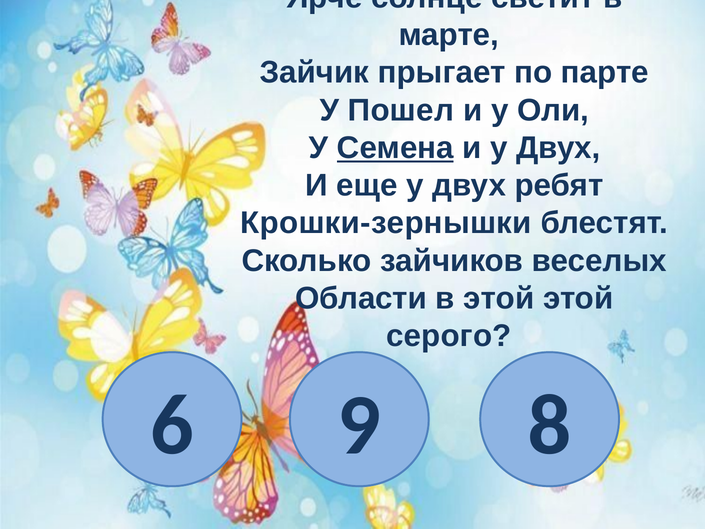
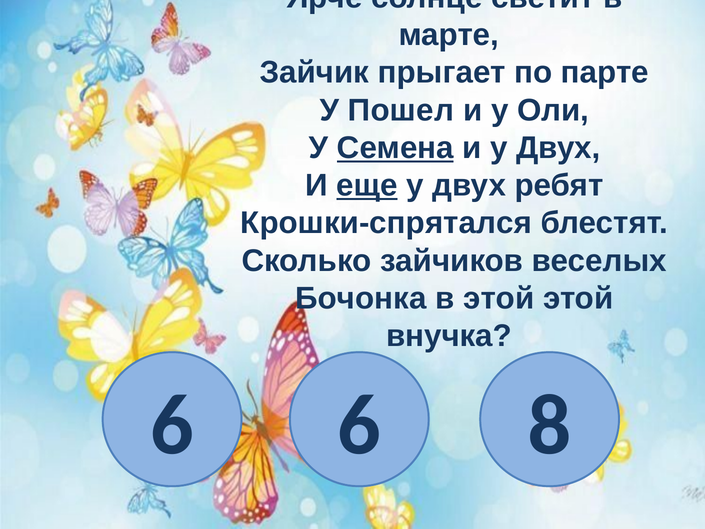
еще underline: none -> present
Крошки-зернышки: Крошки-зернышки -> Крошки-спрятался
Области: Области -> Бочонка
серого: серого -> внучка
6 9: 9 -> 6
